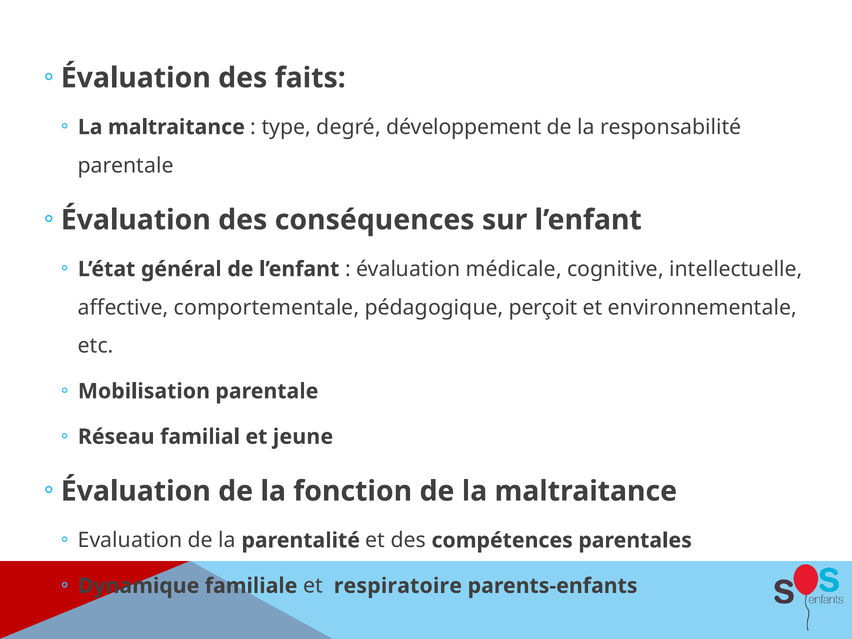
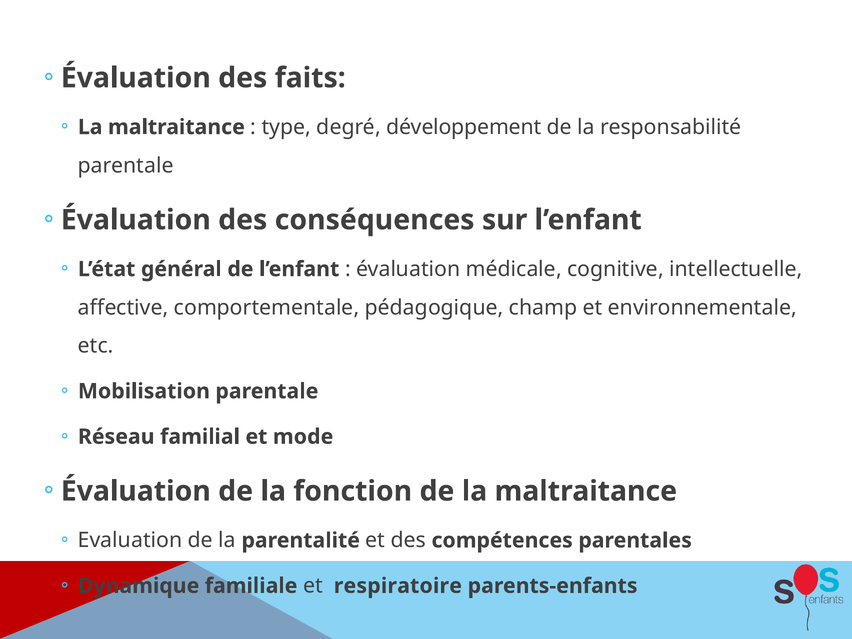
perçoit: perçoit -> champ
jeune: jeune -> mode
